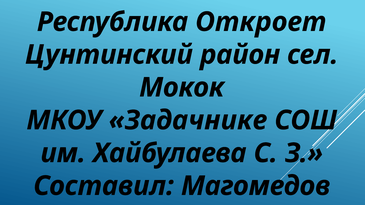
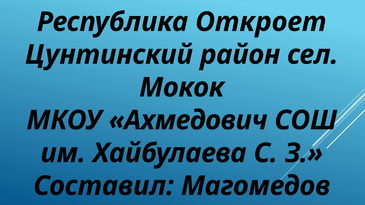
МКОУ Задачнике: Задачнике -> Ахмедович
